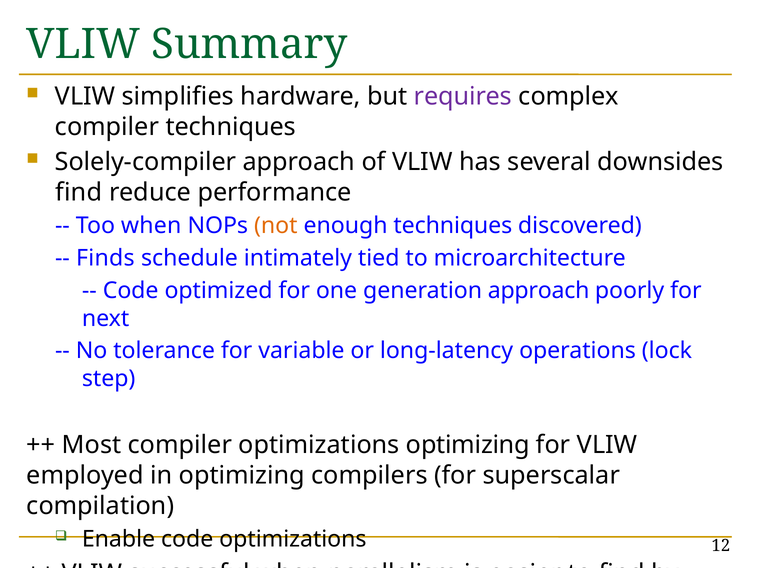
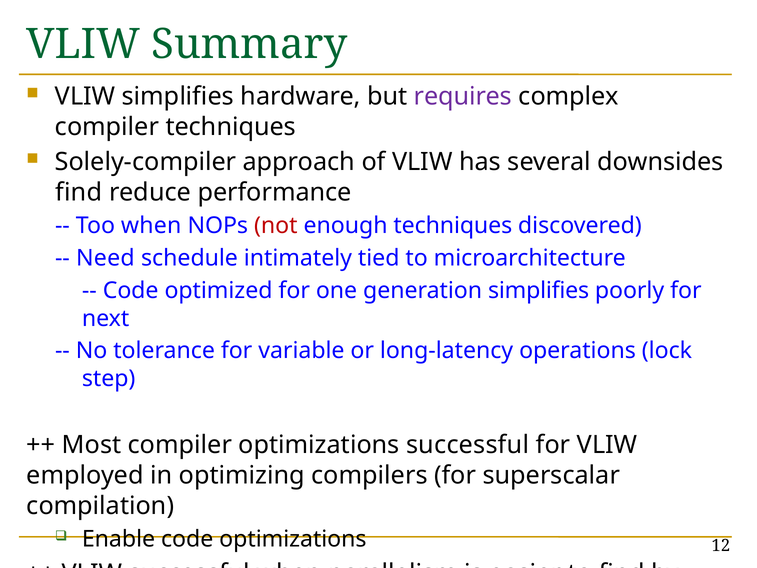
not colour: orange -> red
Finds: Finds -> Need
generation approach: approach -> simplifies
optimizations optimizing: optimizing -> successful
